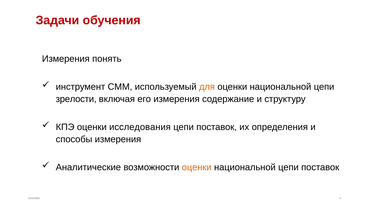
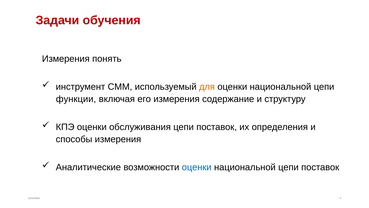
зрелости: зрелости -> функции
исследования: исследования -> обслуживания
оценки at (197, 167) colour: orange -> blue
